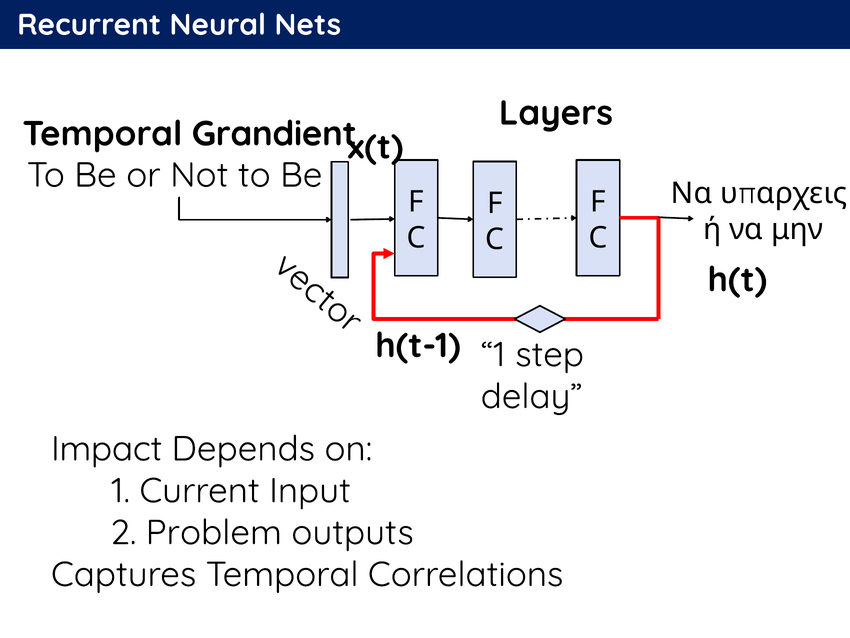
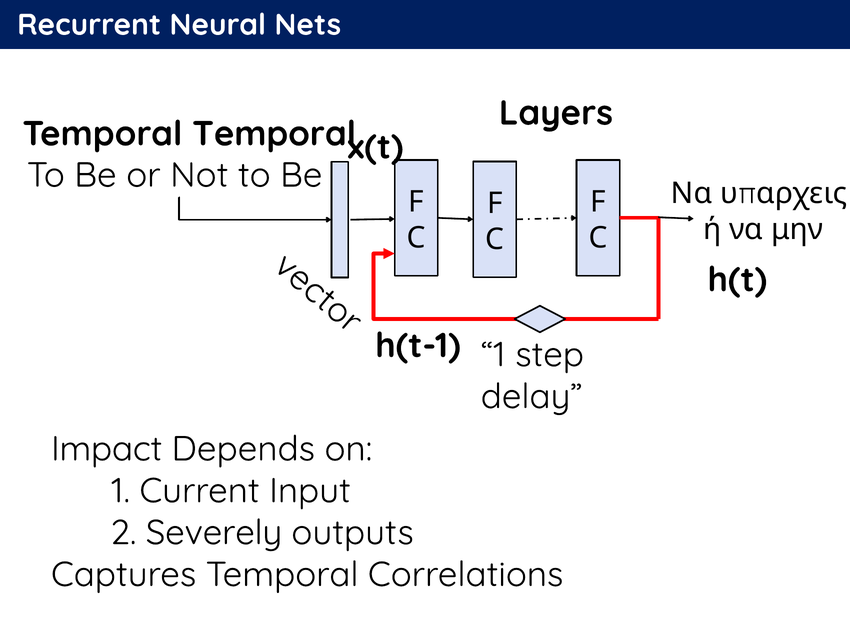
Temporal Grandient: Grandient -> Temporal
Problem: Problem -> Severely
